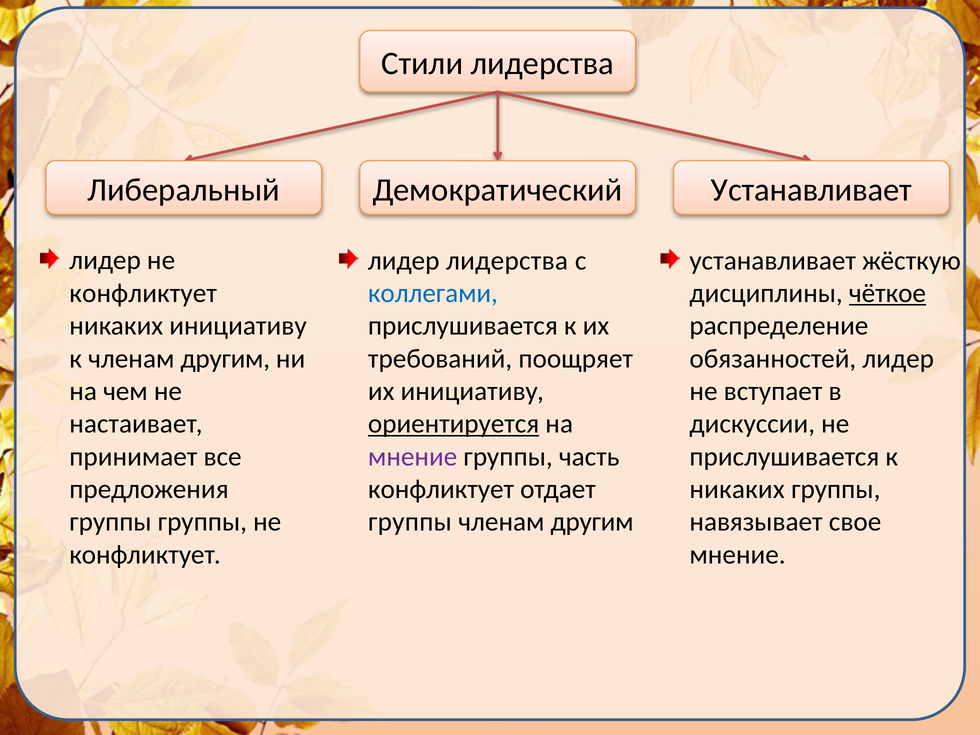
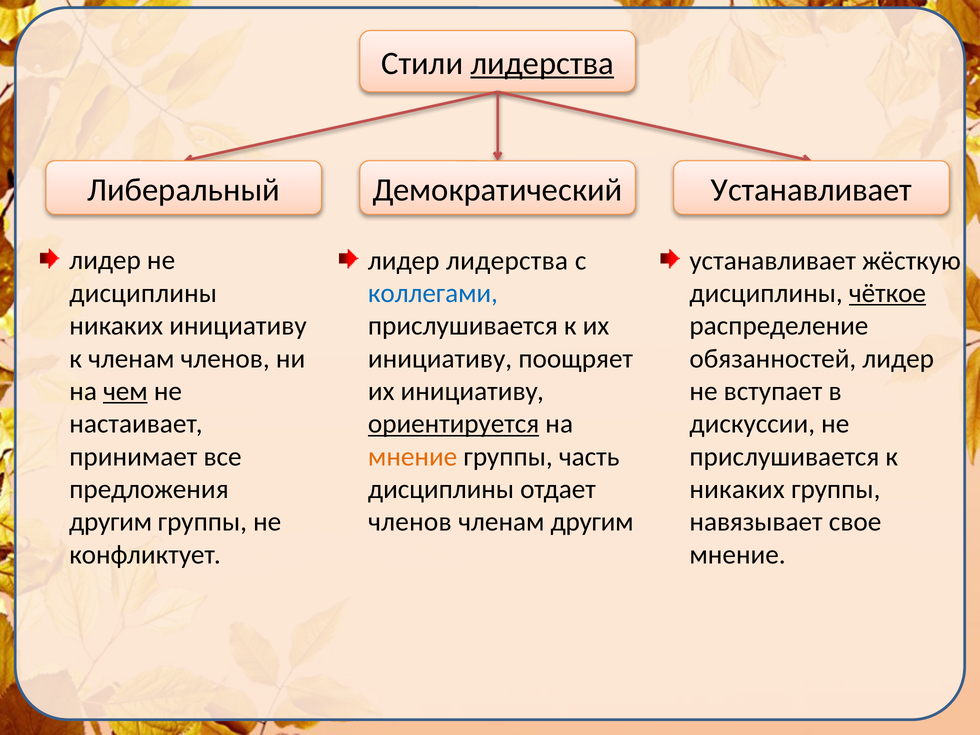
лидерства at (542, 63) underline: none -> present
конфликтует at (143, 293): конфликтует -> дисциплины
к членам другим: другим -> членов
требований at (440, 359): требований -> инициативу
чем underline: none -> present
мнение at (413, 457) colour: purple -> orange
конфликтует at (441, 489): конфликтует -> дисциплины
группы at (110, 522): группы -> другим
группы at (410, 522): группы -> членов
